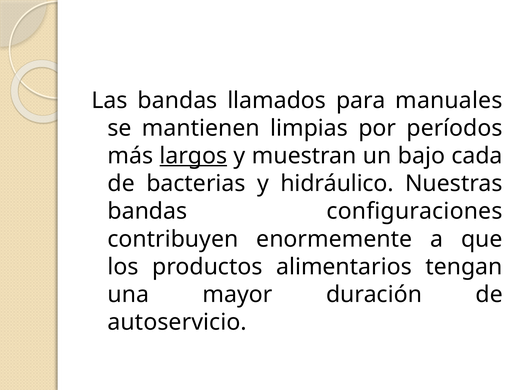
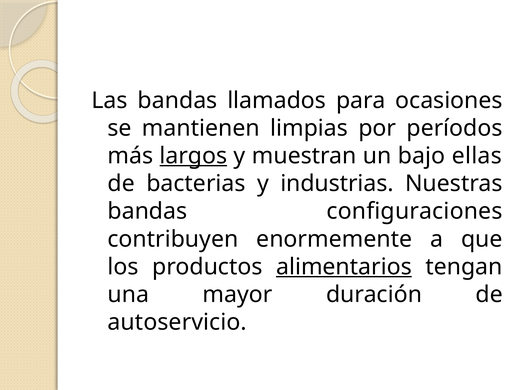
manuales: manuales -> ocasiones
cada: cada -> ellas
hidráulico: hidráulico -> industrias
alimentarios underline: none -> present
